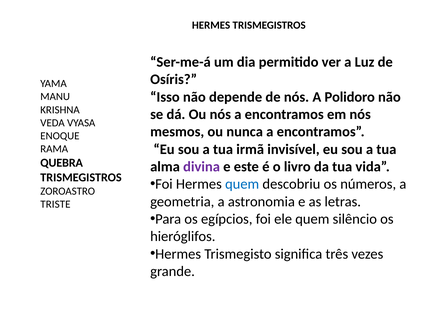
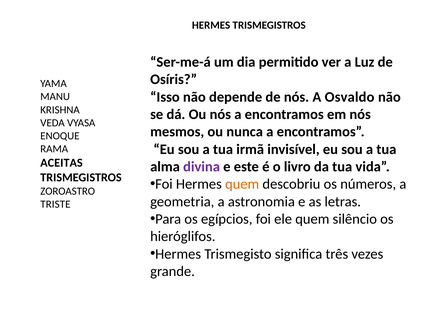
Polidoro: Polidoro -> Osvaldo
QUEBRA: QUEBRA -> ACEITAS
quem at (242, 184) colour: blue -> orange
